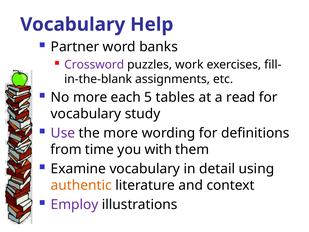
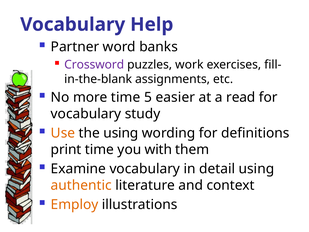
more each: each -> time
tables: tables -> easier
Use colour: purple -> orange
the more: more -> using
from: from -> print
Employ colour: purple -> orange
